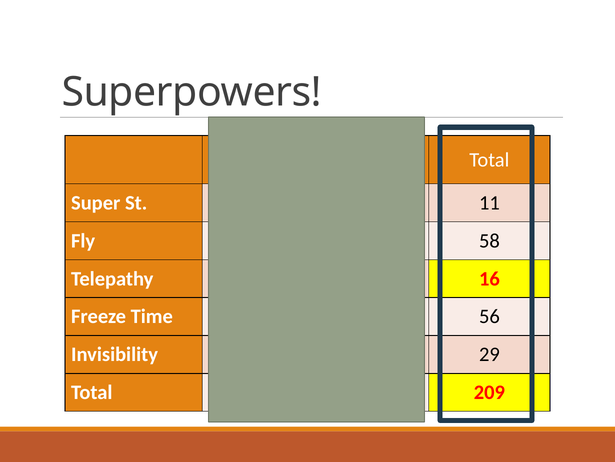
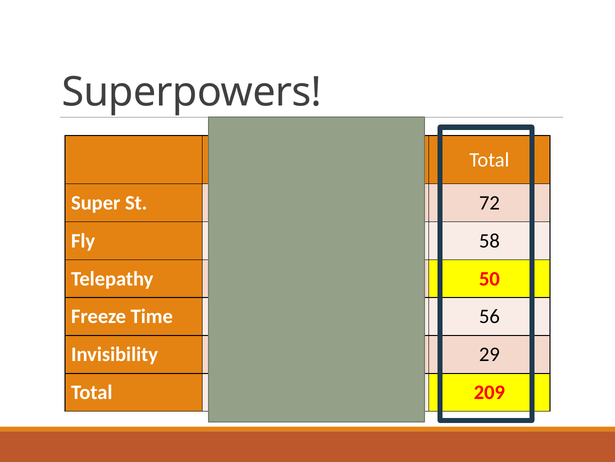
11 at (489, 203): 11 -> 72
16: 16 -> 50
